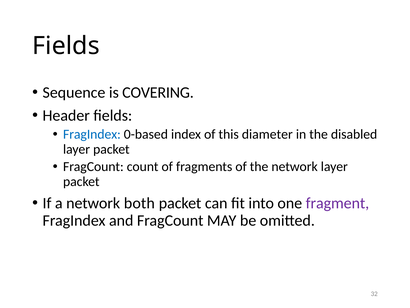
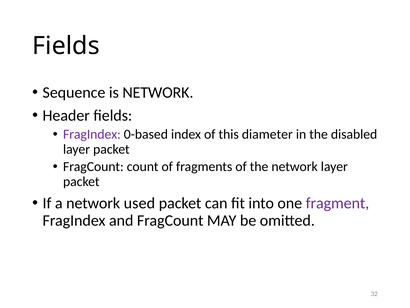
is COVERING: COVERING -> NETWORK
FragIndex at (92, 134) colour: blue -> purple
both: both -> used
